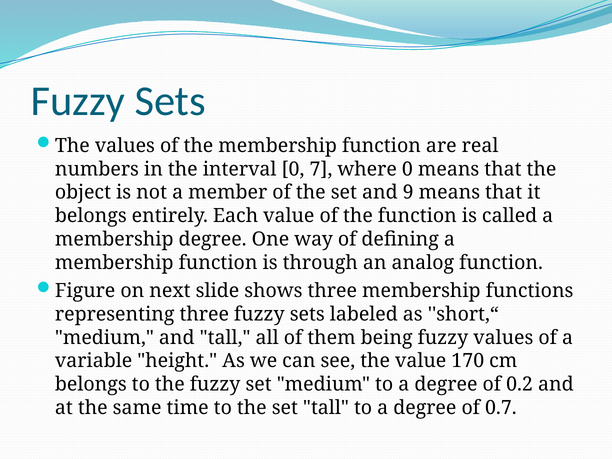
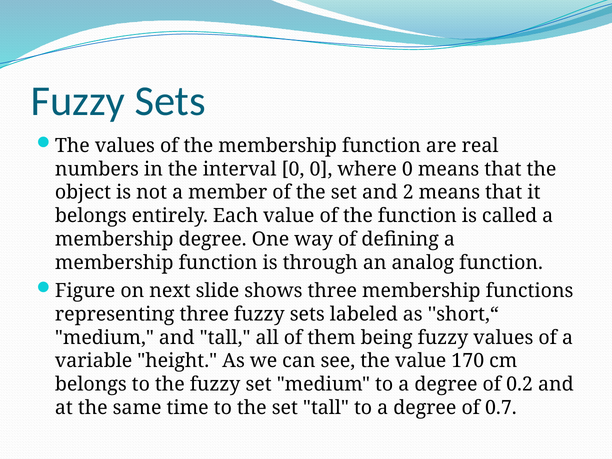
0 7: 7 -> 0
9: 9 -> 2
